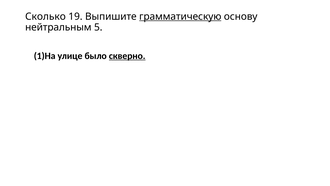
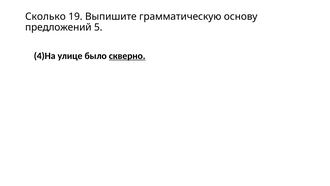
грамматическую underline: present -> none
нейтральным: нейтральным -> предложений
1)На: 1)На -> 4)На
